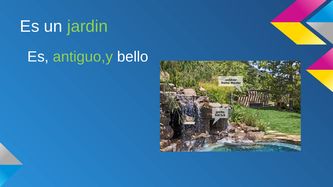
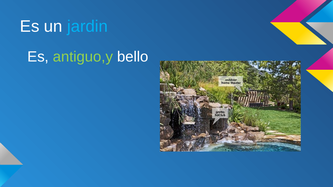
jardin colour: light green -> light blue
